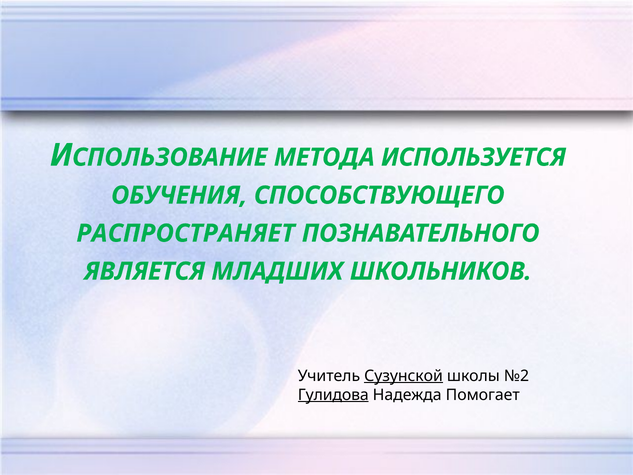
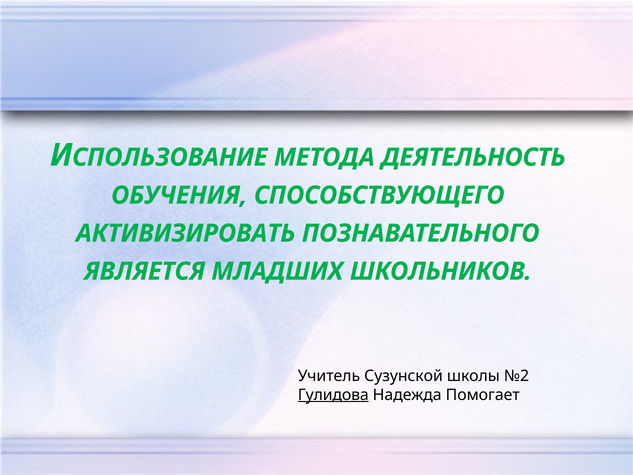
ИСПОЛЬЗУЕТСЯ: ИСПОЛЬЗУЕТСЯ -> ДЕЯТЕЛЬНОСТЬ
РАСПРОСТРАНЯЕТ: РАСПРОСТРАНЯЕТ -> АКТИВИЗИРОВАТЬ
Сузунской underline: present -> none
